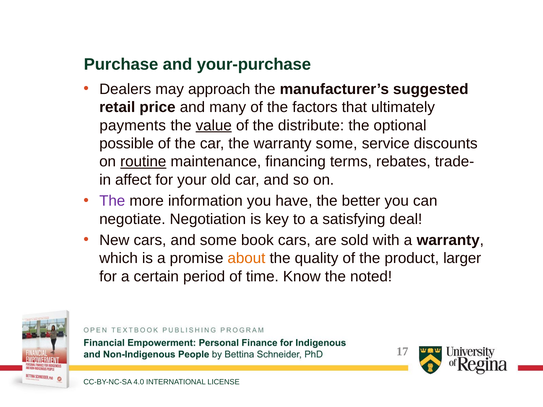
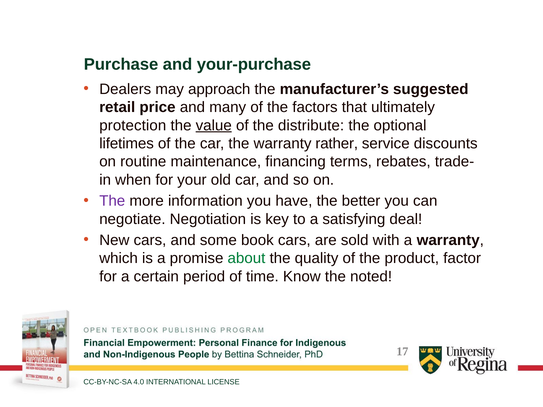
payments: payments -> protection
possible: possible -> lifetimes
warranty some: some -> rather
routine underline: present -> none
affect: affect -> when
about colour: orange -> green
larger: larger -> factor
